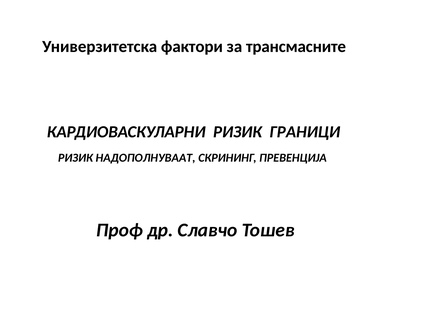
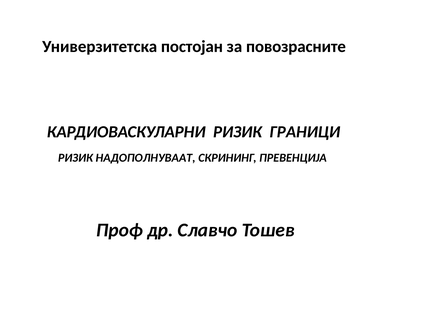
фактори: фактори -> постојан
трансмасните: трансмасните -> повозрасните
